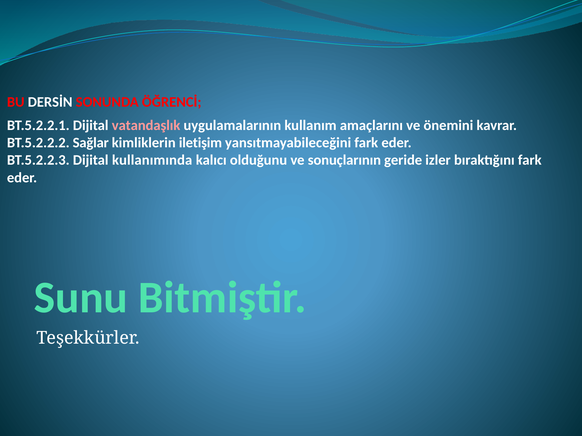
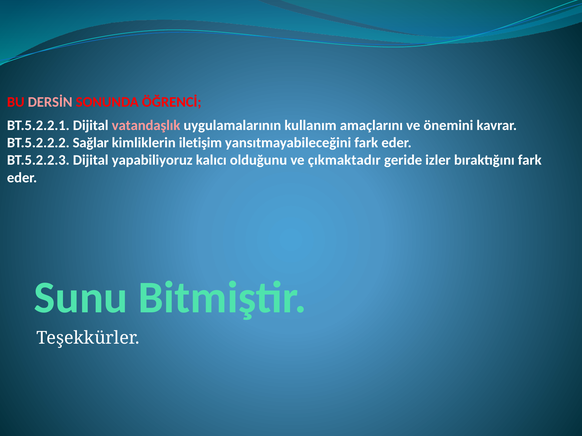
DERSİN colour: white -> pink
kullanımında: kullanımında -> yapabiliyoruz
sonuçlarının: sonuçlarının -> çıkmaktadır
